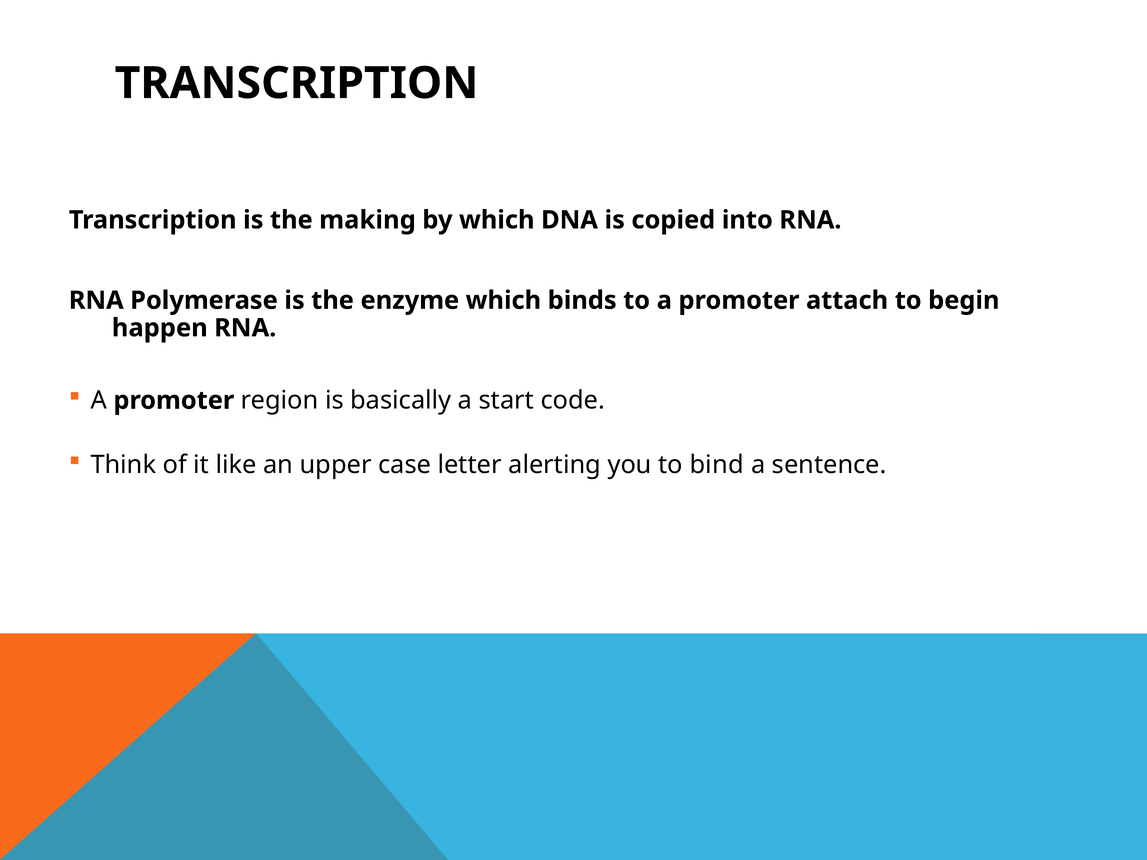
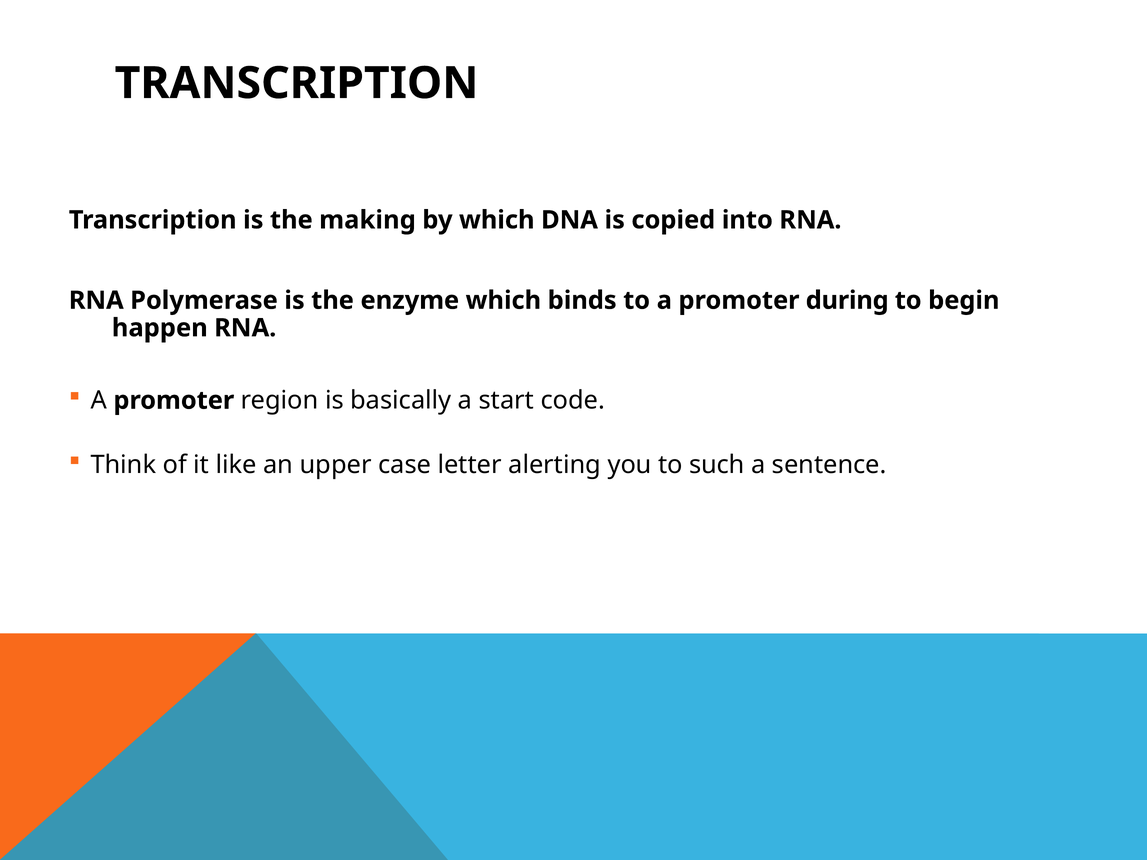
attach: attach -> during
bind: bind -> such
